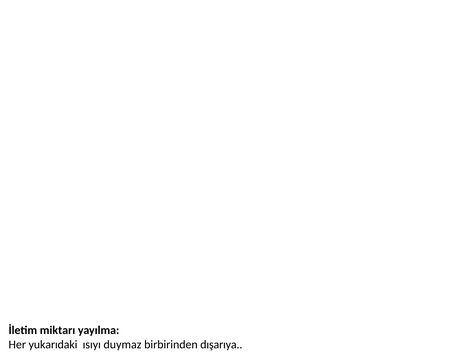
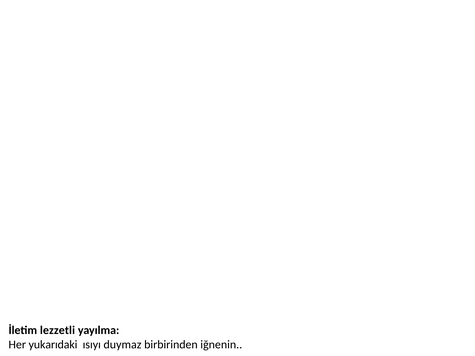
miktarı: miktarı -> lezzetli
dışarıya: dışarıya -> iğnenin
